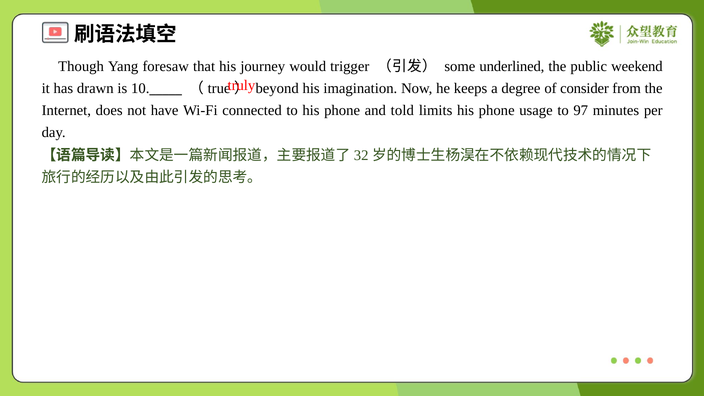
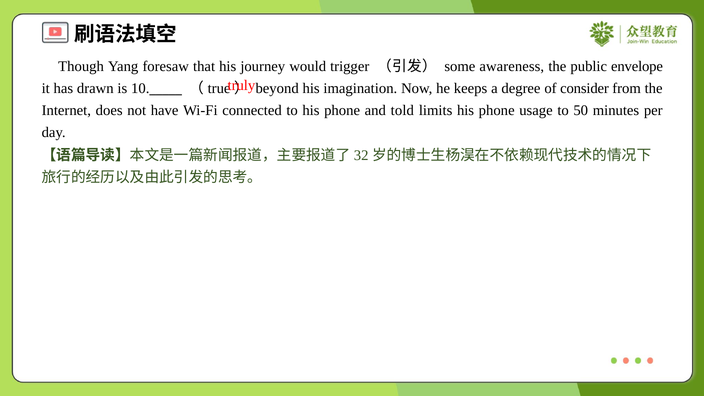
underlined: underlined -> awareness
weekend: weekend -> envelope
97: 97 -> 50
